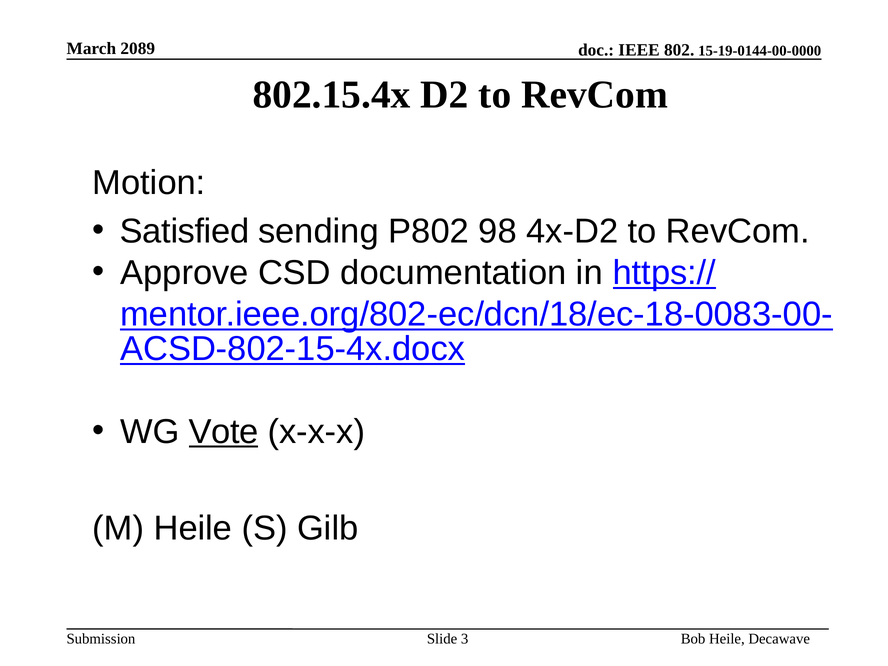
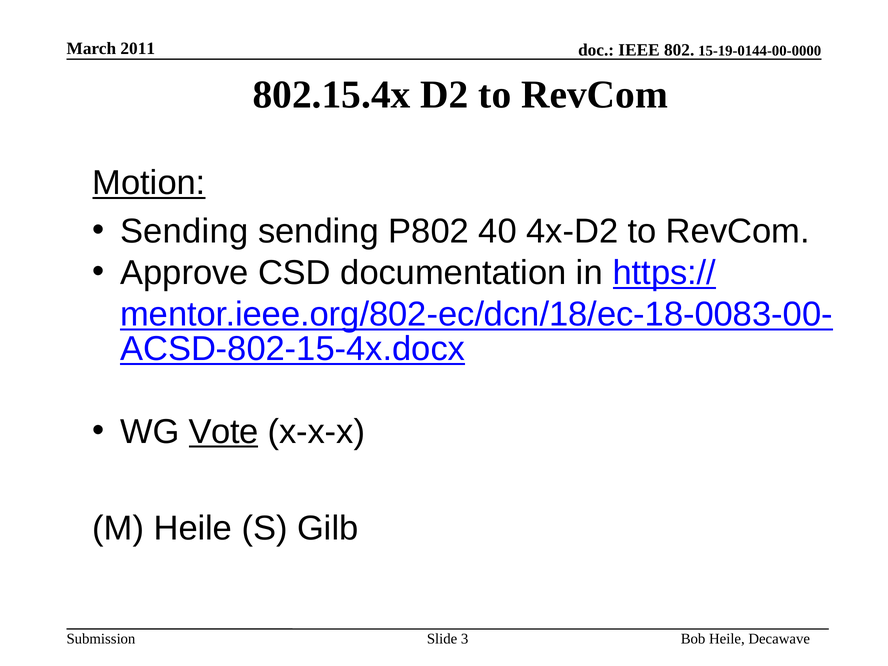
2089: 2089 -> 2011
Motion underline: none -> present
Satisfied at (185, 231): Satisfied -> Sending
98: 98 -> 40
